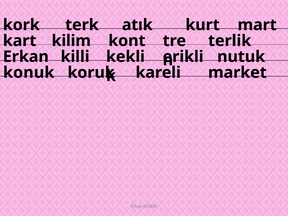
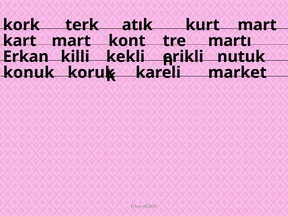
kart kilim: kilim -> mart
terlik: terlik -> martı
